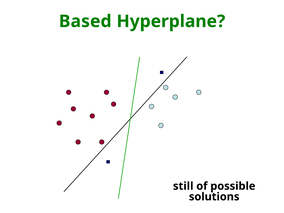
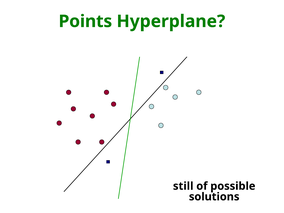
Based: Based -> Points
